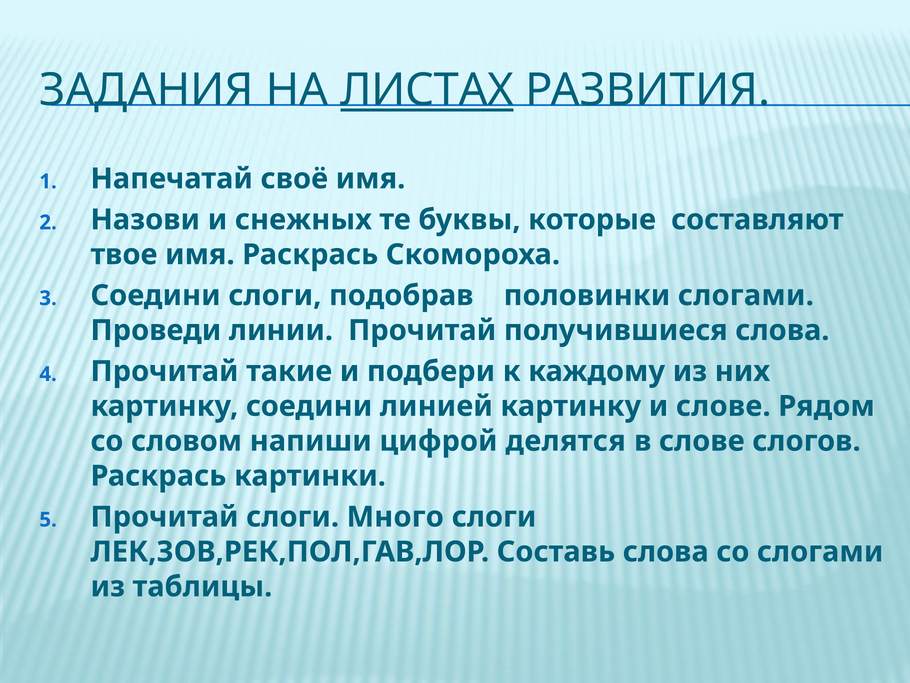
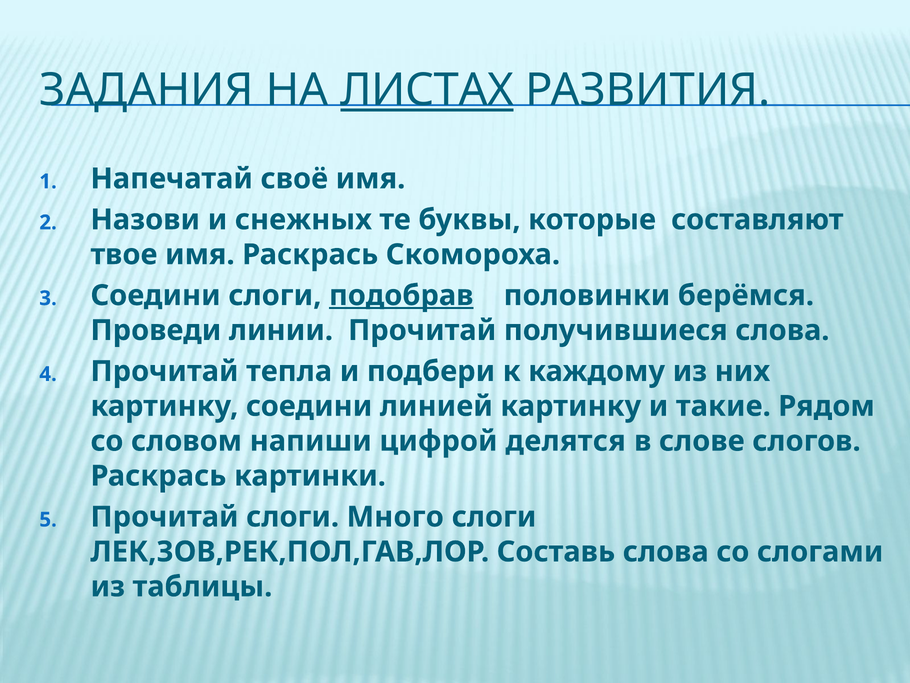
подобрав underline: none -> present
половинки слогами: слогами -> берёмся
такие: такие -> тепла
и слове: слове -> такие
